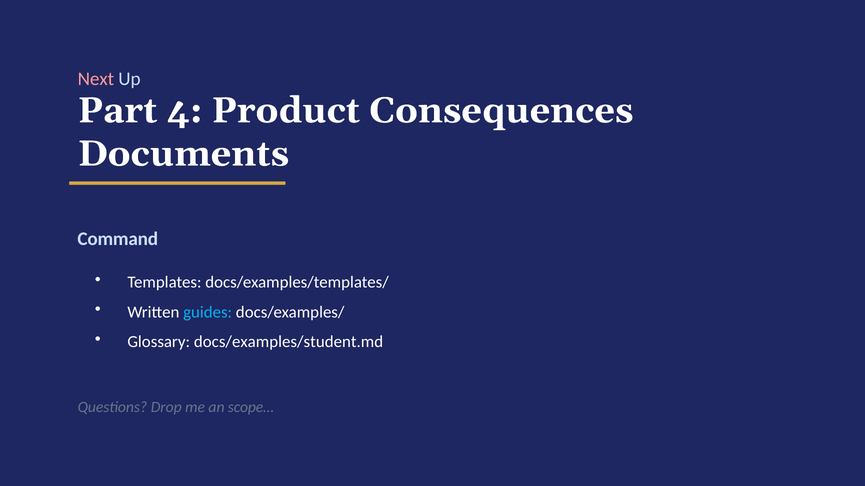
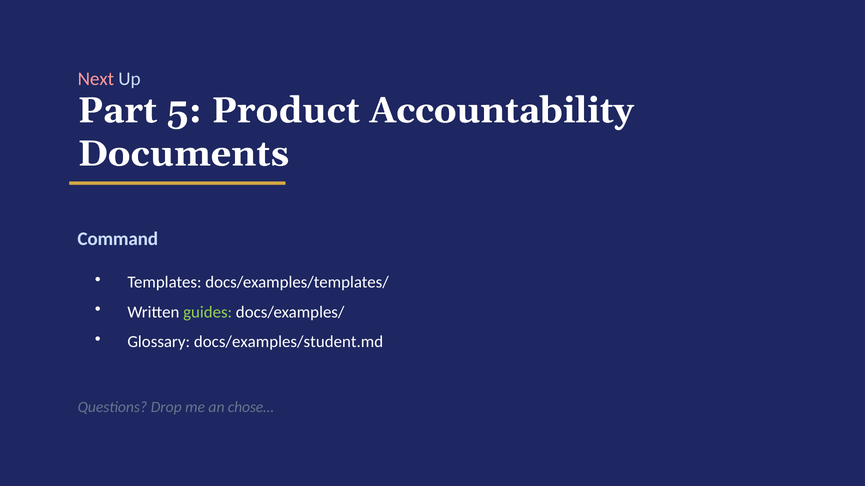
4: 4 -> 5
Consequences: Consequences -> Accountability
guides colour: light blue -> light green
scope…: scope… -> chose…
